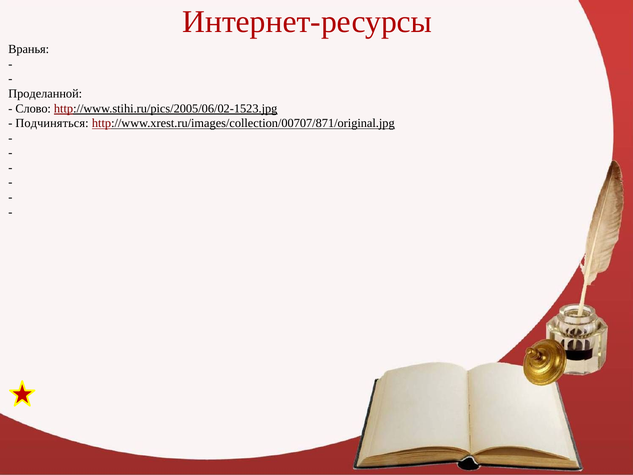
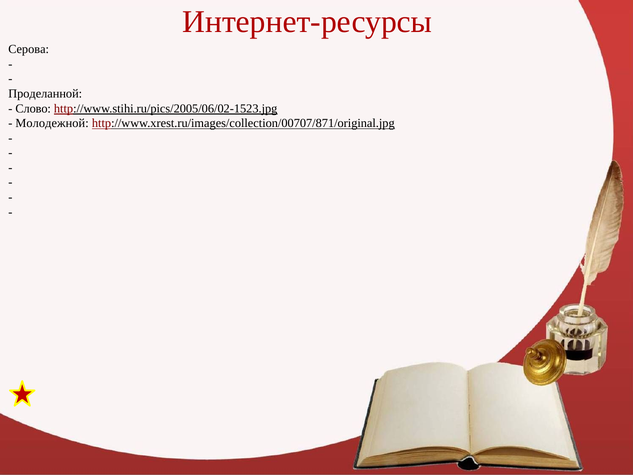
Вранья: Вранья -> Серова
Подчиняться: Подчиняться -> Молодежной
